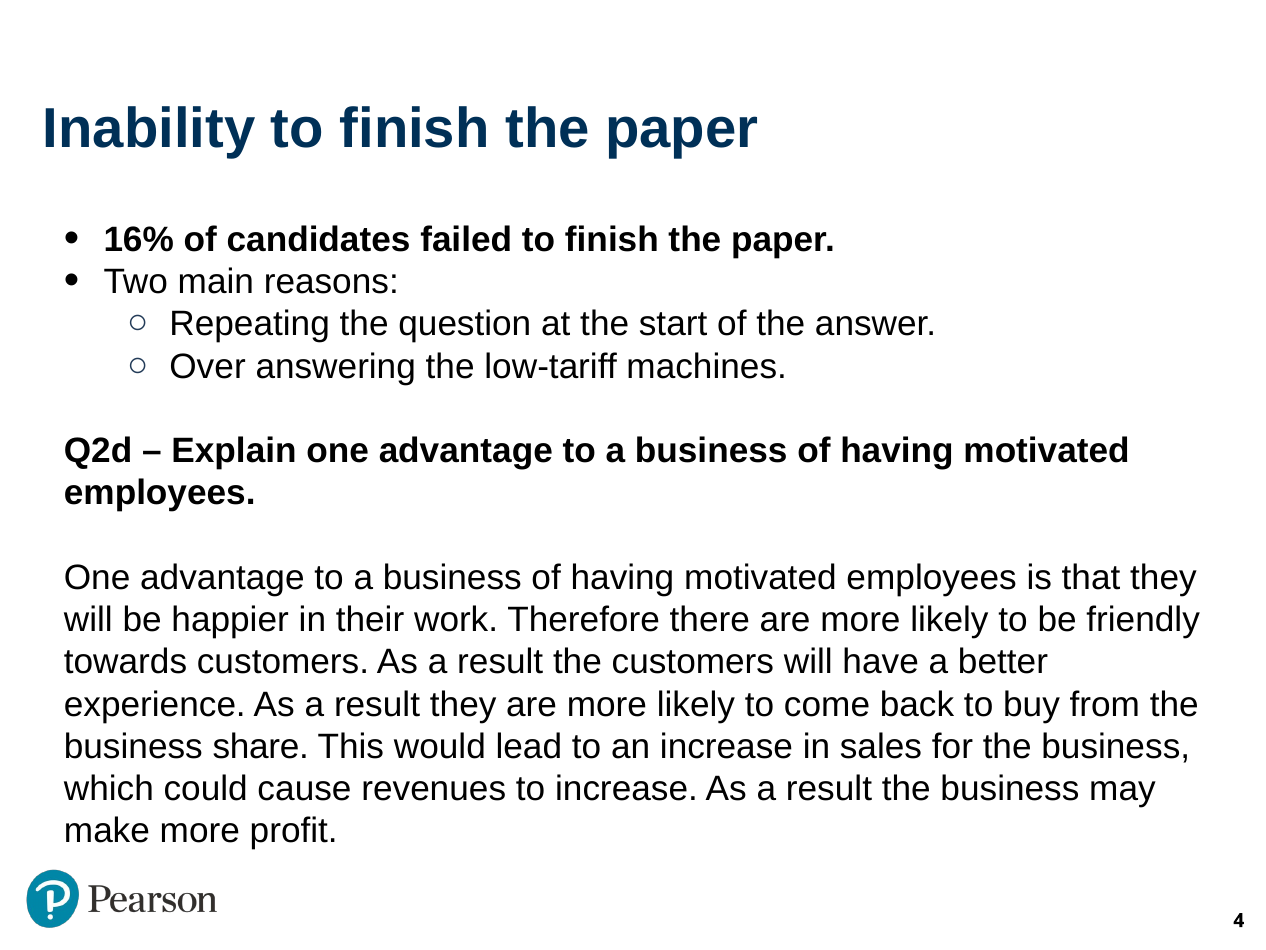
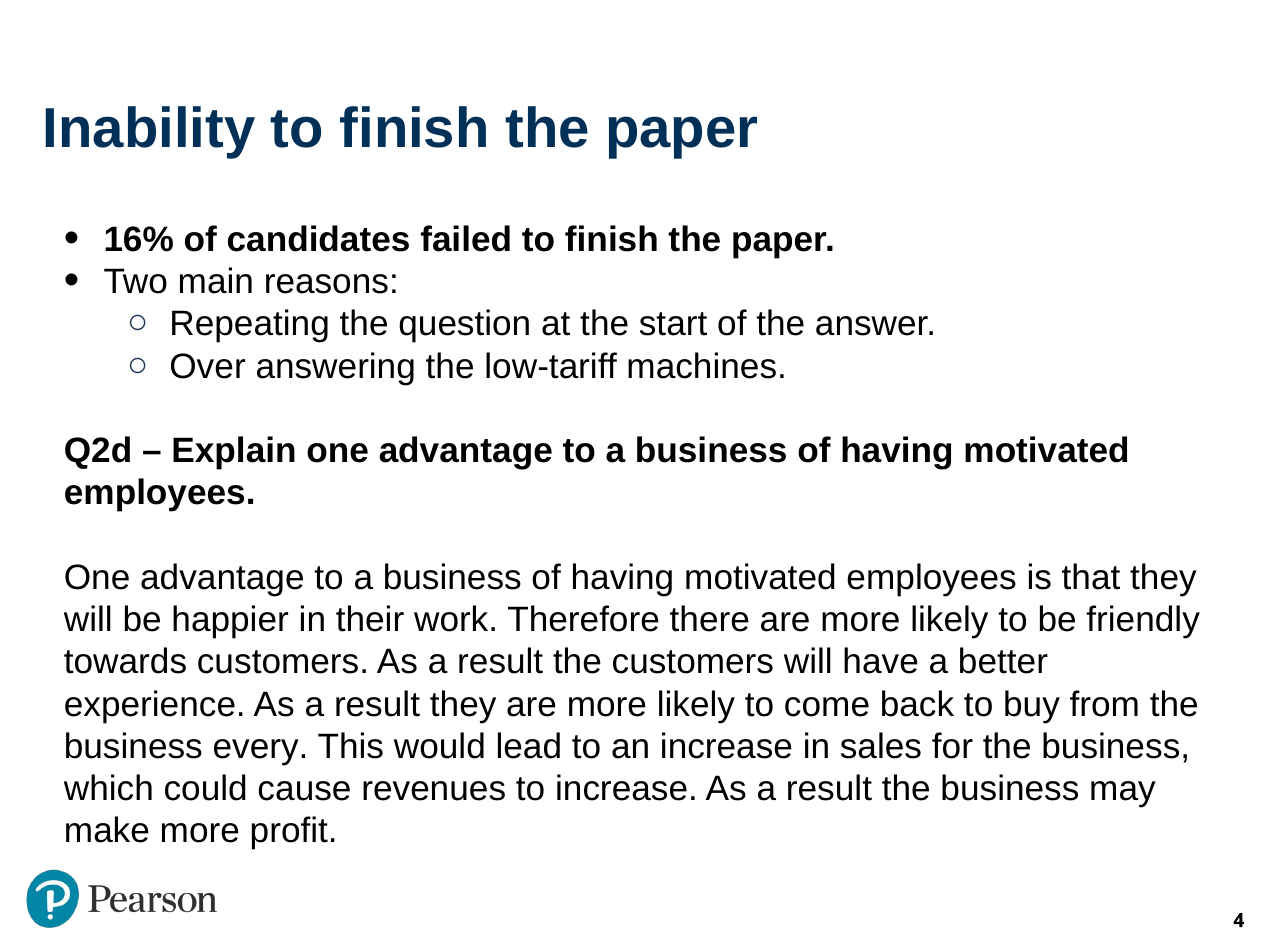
share: share -> every
